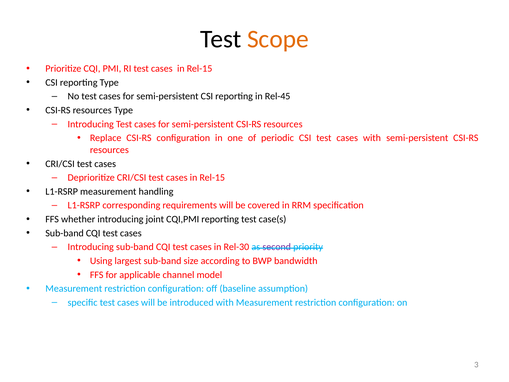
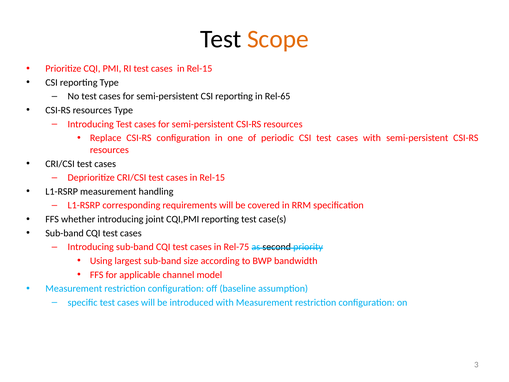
Rel-45: Rel-45 -> Rel-65
Rel-30: Rel-30 -> Rel-75
second colour: purple -> black
